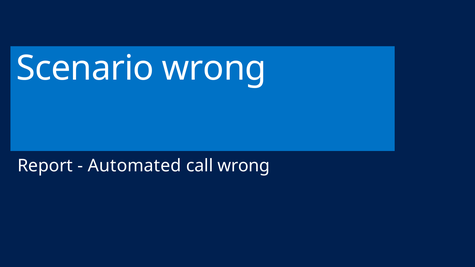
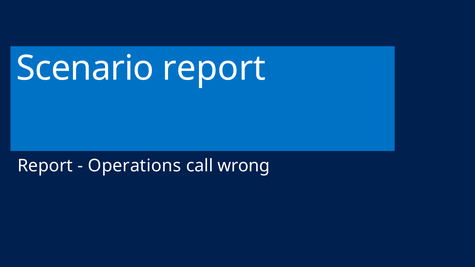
Scenario wrong: wrong -> report
Automated: Automated -> Operations
